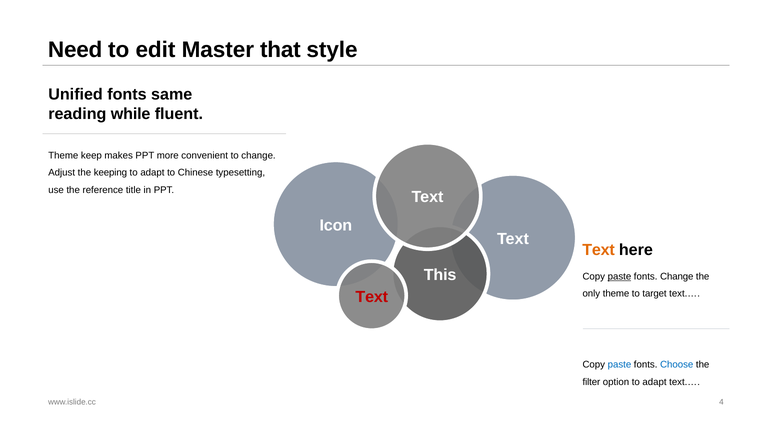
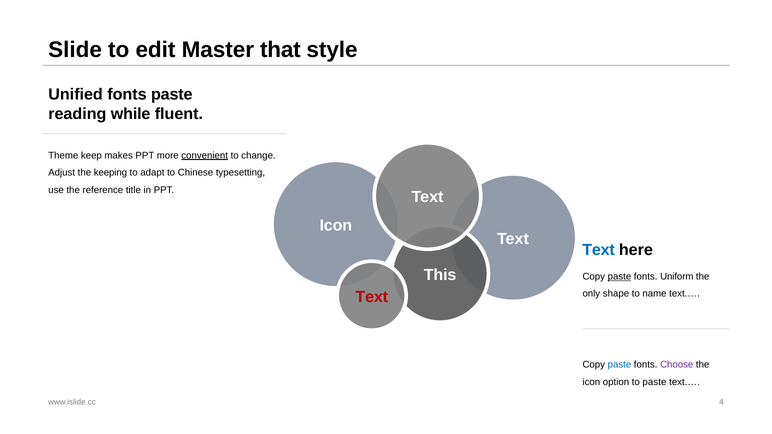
Need: Need -> Slide
fonts same: same -> paste
convenient underline: none -> present
Text at (599, 250) colour: orange -> blue
fonts Change: Change -> Uniform
only theme: theme -> shape
target: target -> name
Choose colour: blue -> purple
filter at (591, 382): filter -> icon
option to adapt: adapt -> paste
